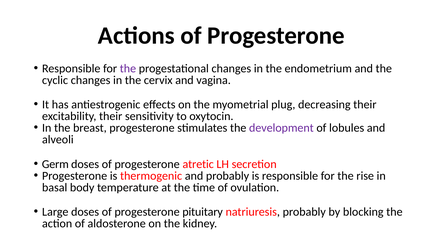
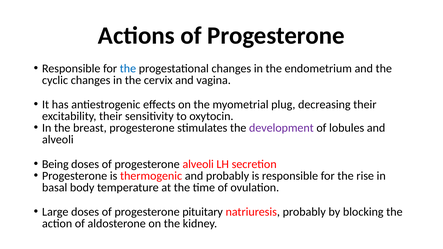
the at (128, 68) colour: purple -> blue
Germ: Germ -> Being
progesterone atretic: atretic -> alveoli
